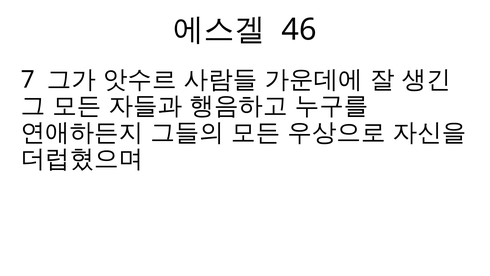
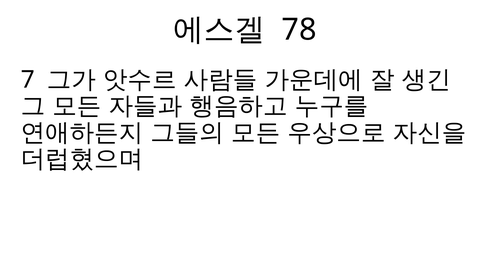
46: 46 -> 78
